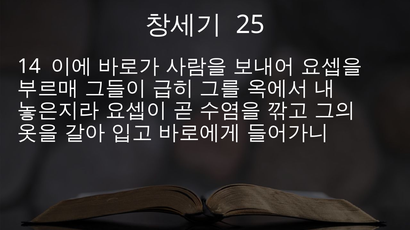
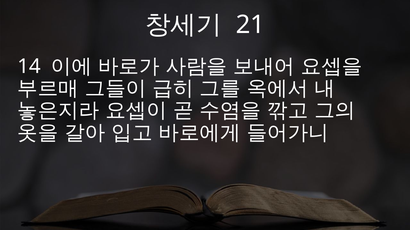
25: 25 -> 21
